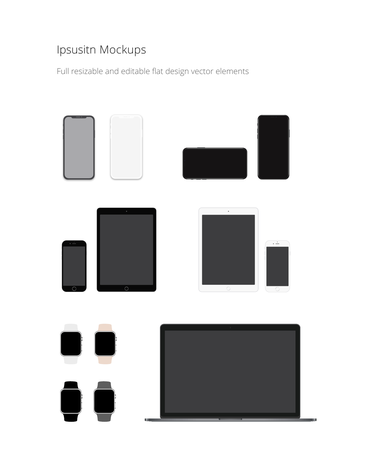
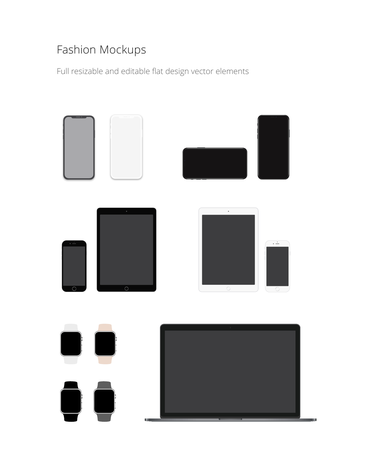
Ipsusitn: Ipsusitn -> Fashion
